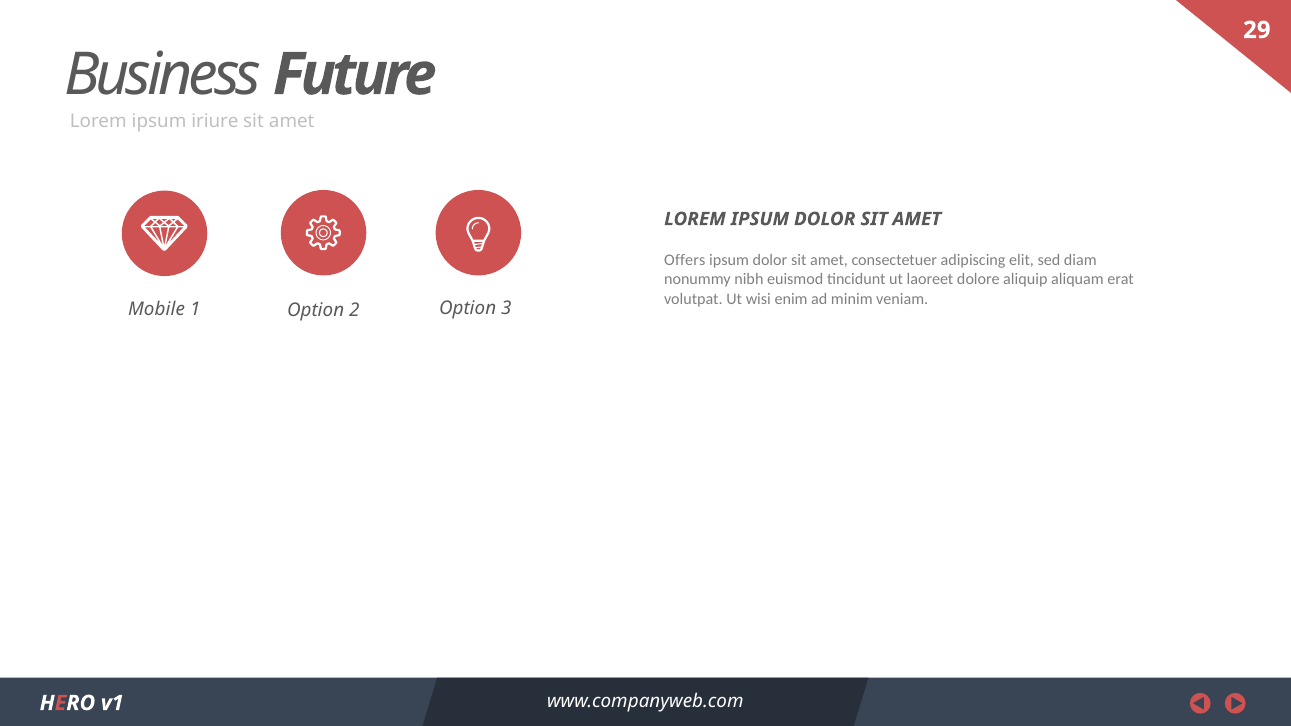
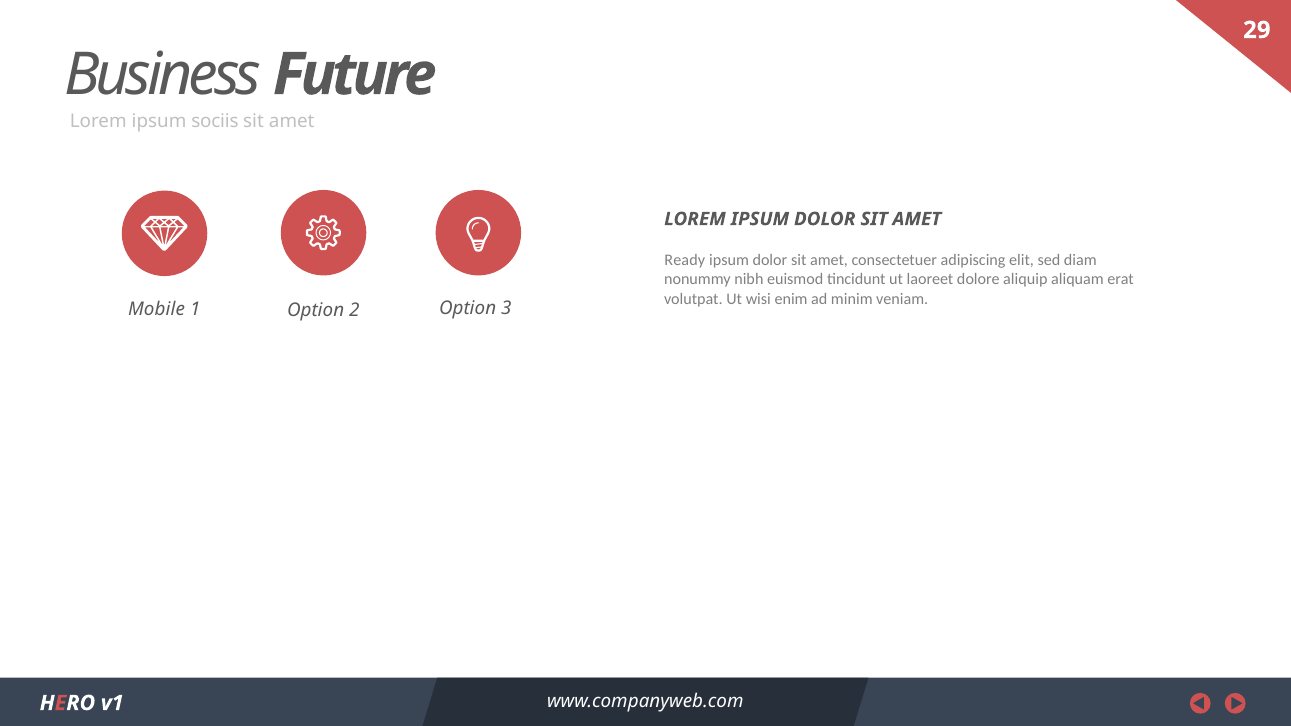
iriure: iriure -> sociis
Offers: Offers -> Ready
